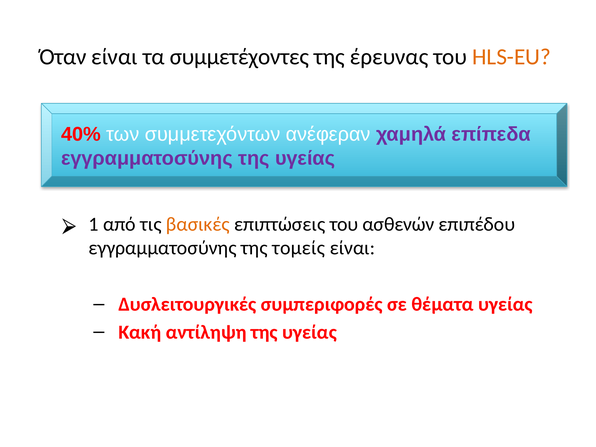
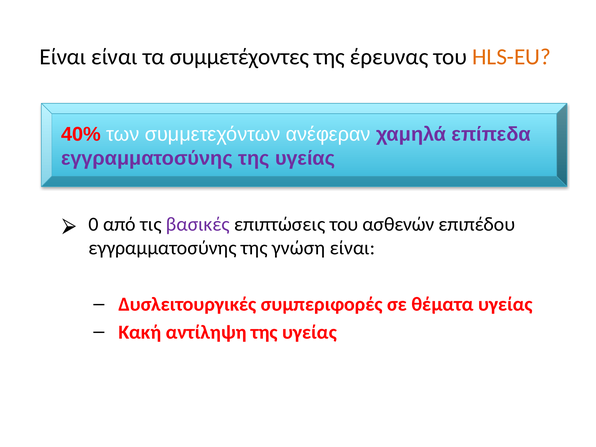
Όταν at (63, 57): Όταν -> Είναι
1: 1 -> 0
βασικές colour: orange -> purple
τομείς: τομείς -> γνώση
